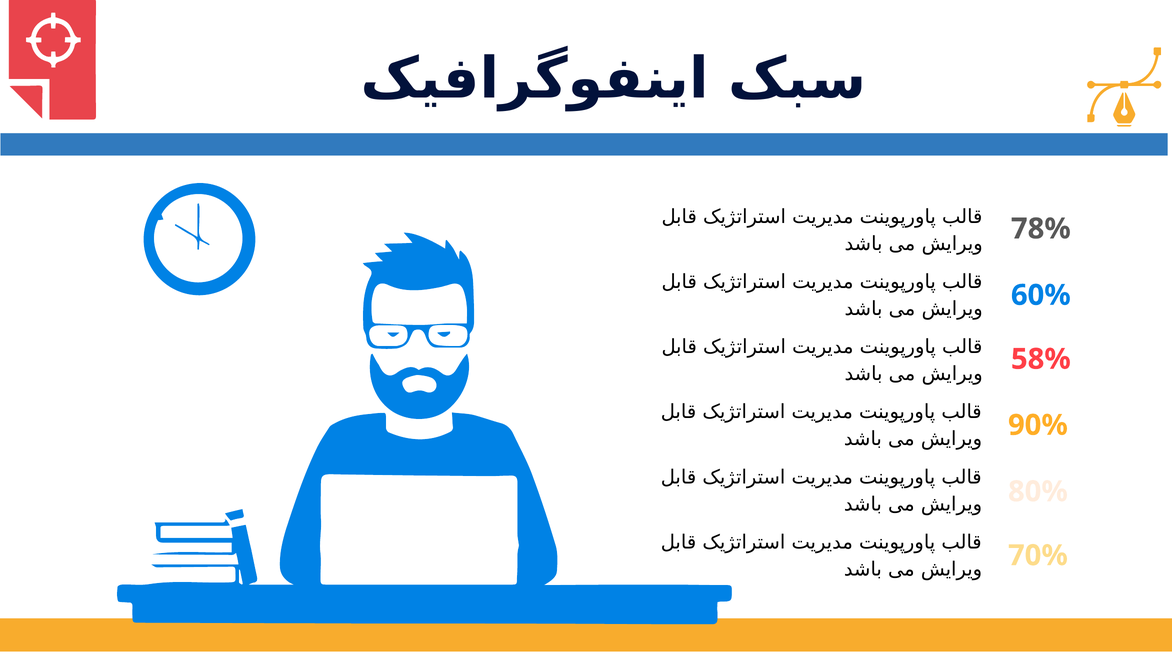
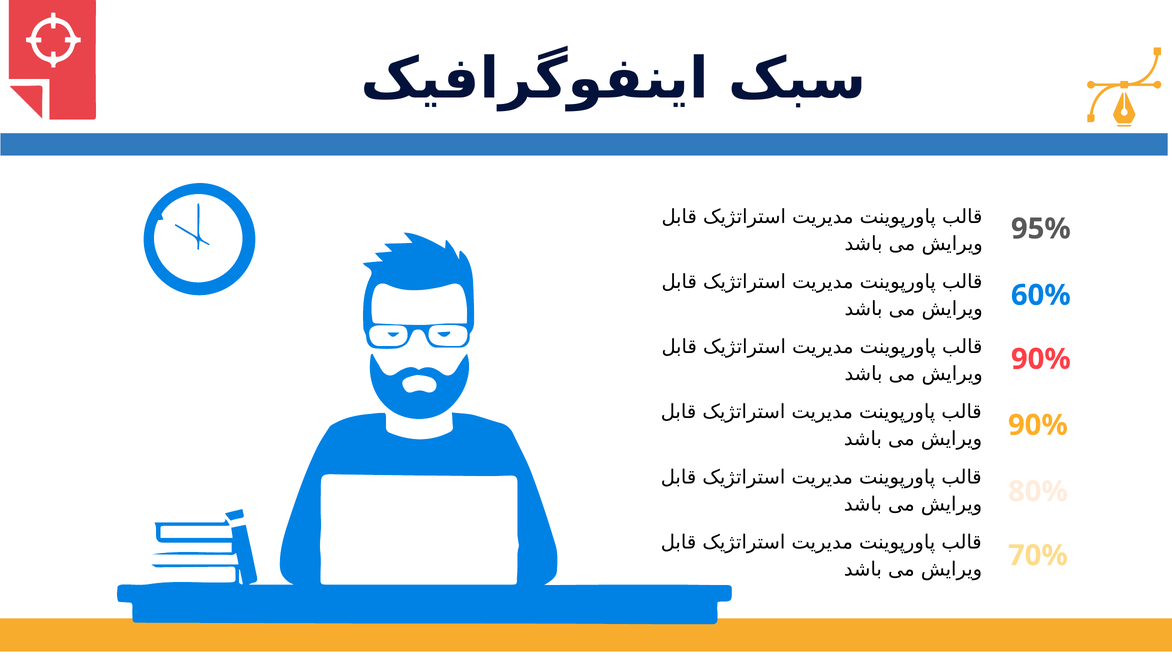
78%: 78% -> 95%
58% at (1041, 359): 58% -> 90%
